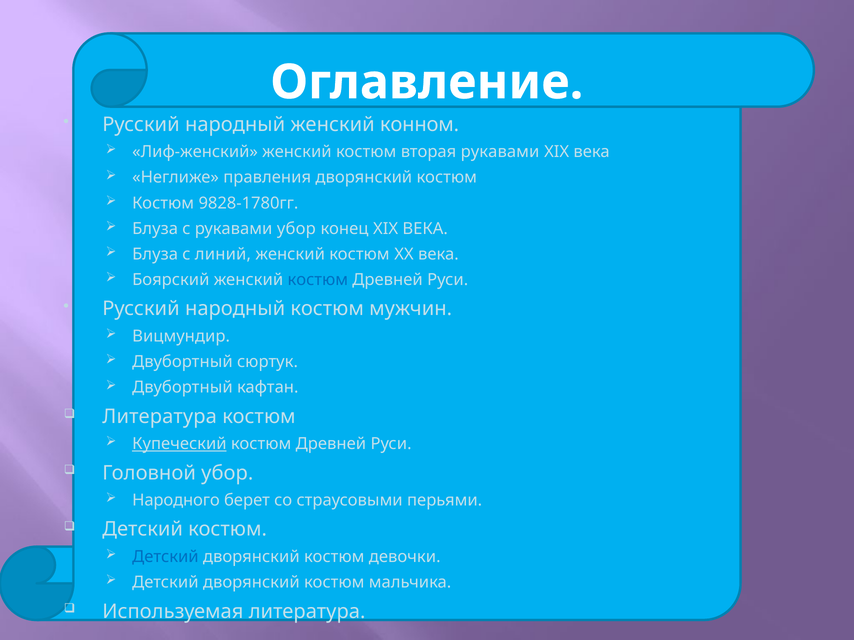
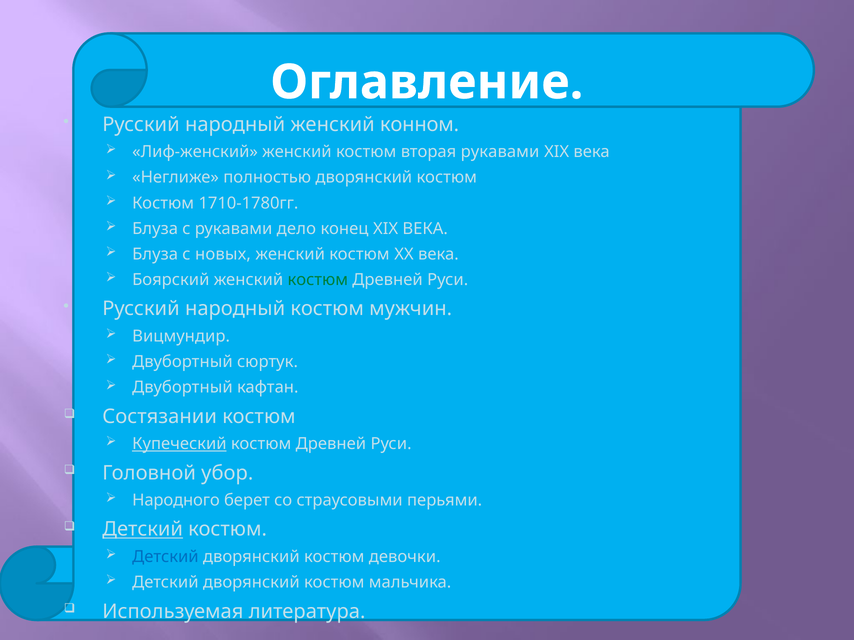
правления: правления -> полностью
9828-1780гг: 9828-1780гг -> 1710-1780гг
рукавами убор: убор -> дело
линий: линий -> новых
костюм at (318, 280) colour: blue -> green
Литература at (160, 417): Литература -> Состязании
Детский at (143, 530) underline: none -> present
